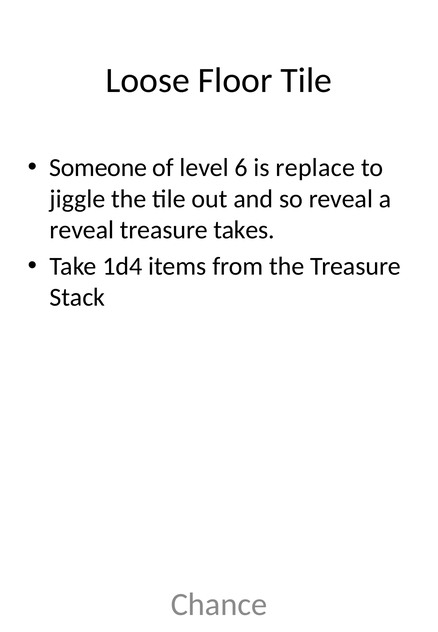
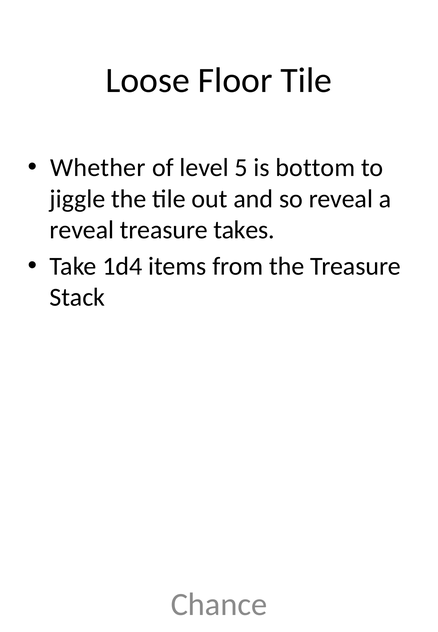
Someone: Someone -> Whether
6: 6 -> 5
replace: replace -> bottom
